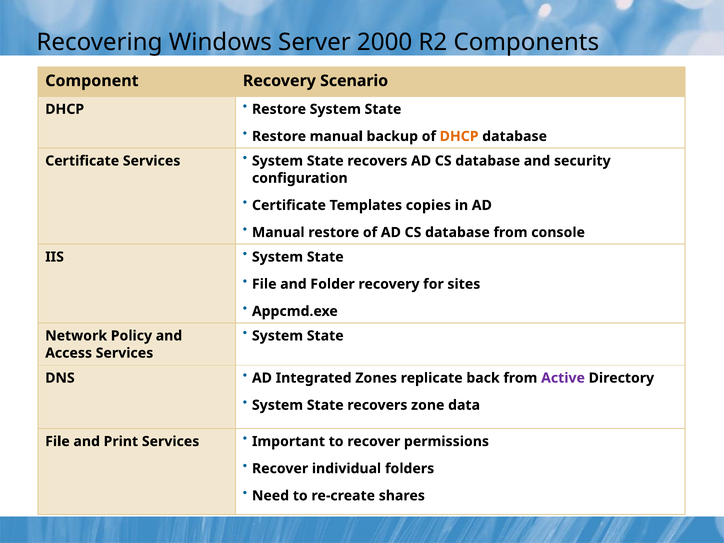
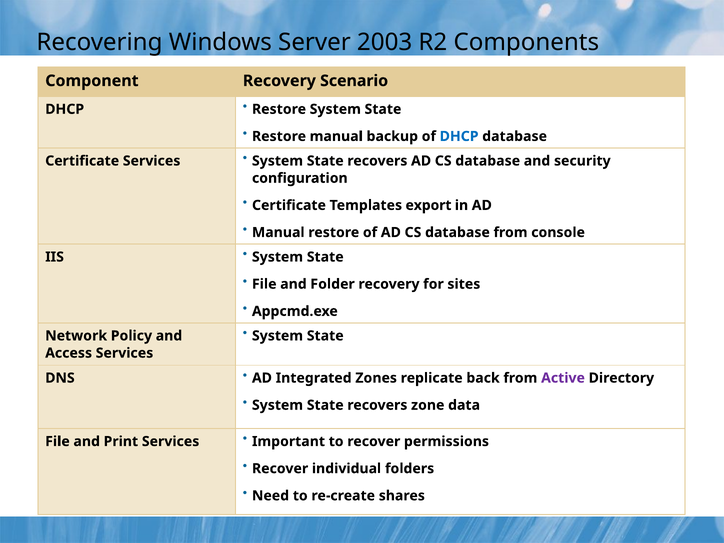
2000: 2000 -> 2003
DHCP at (459, 136) colour: orange -> blue
copies: copies -> export
